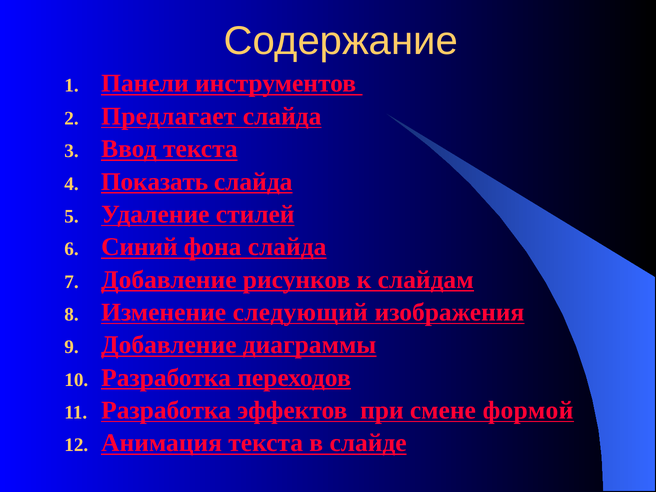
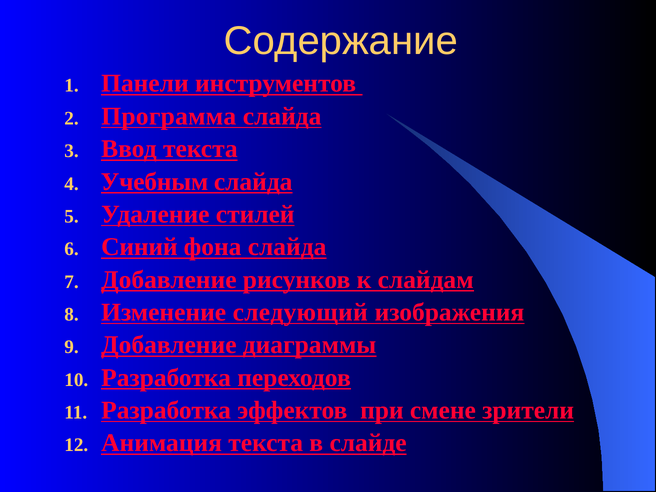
Предлагает: Предлагает -> Программа
Показать: Показать -> Учебным
формой: формой -> зрители
